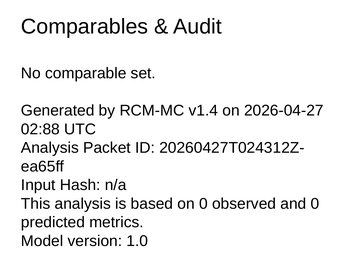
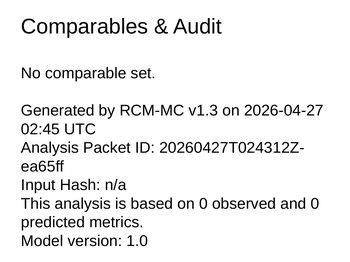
v1.4: v1.4 -> v1.3
02:88: 02:88 -> 02:45
